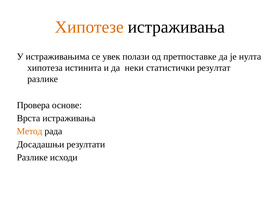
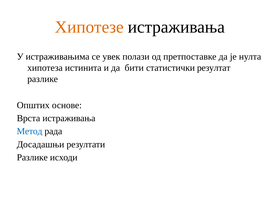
неки: неки -> бити
Провера: Провера -> Општих
Метод colour: orange -> blue
